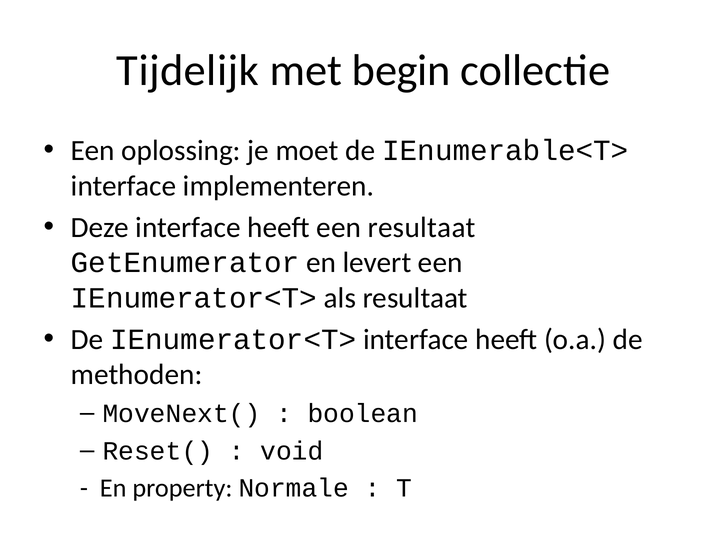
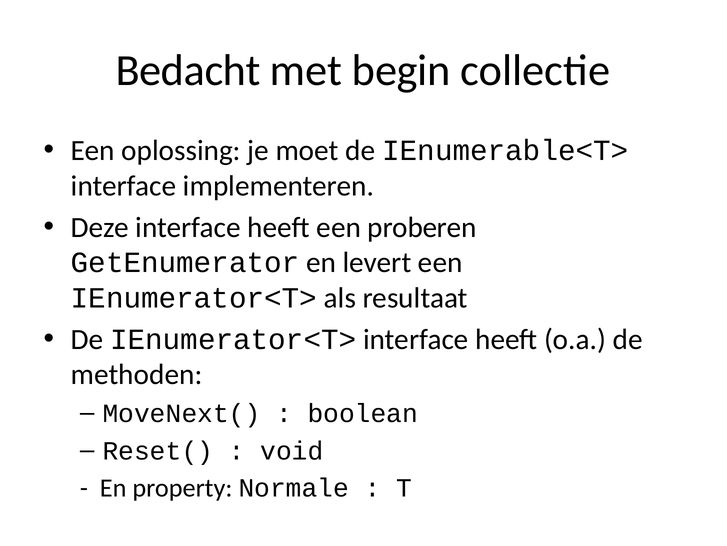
Tijdelijk: Tijdelijk -> Bedacht
een resultaat: resultaat -> proberen
